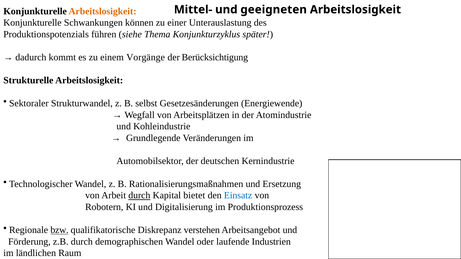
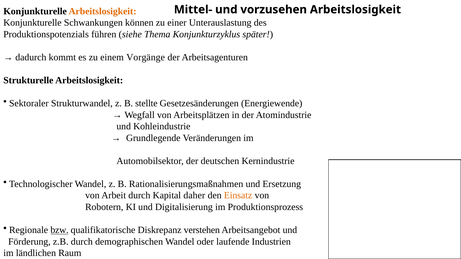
geeigneten: geeigneten -> vorzusehen
Berücksichtigung: Berücksichtigung -> Arbeitsagenturen
selbst: selbst -> stellte
durch at (139, 196) underline: present -> none
bietet: bietet -> daher
Einsatz colour: blue -> orange
